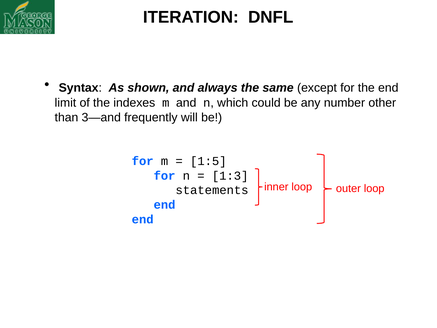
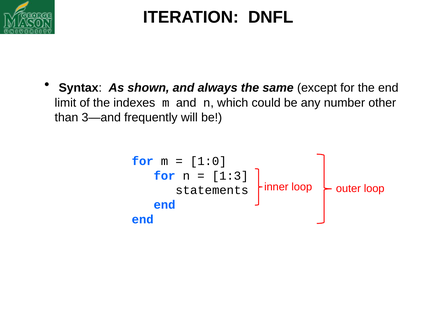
1:5: 1:5 -> 1:0
